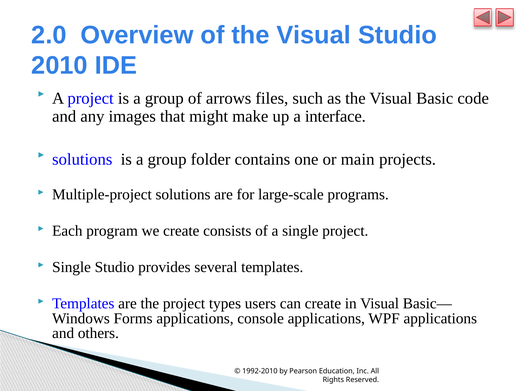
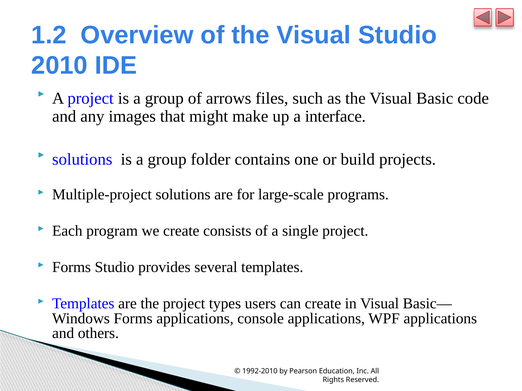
2.0: 2.0 -> 1.2
main: main -> build
Single at (72, 268): Single -> Forms
